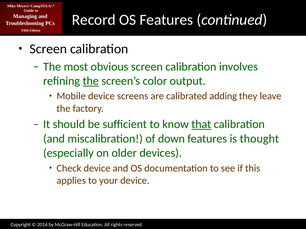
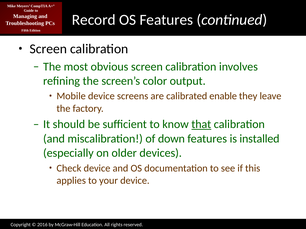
the at (91, 81) underline: present -> none
adding: adding -> enable
thought: thought -> installed
